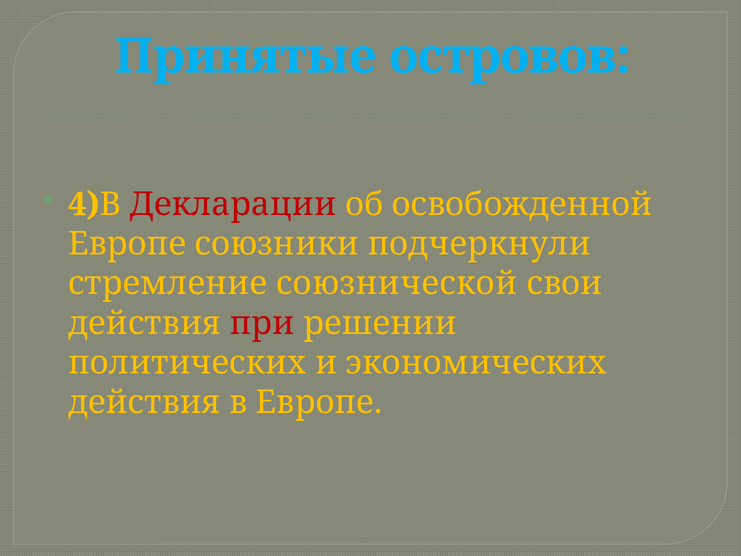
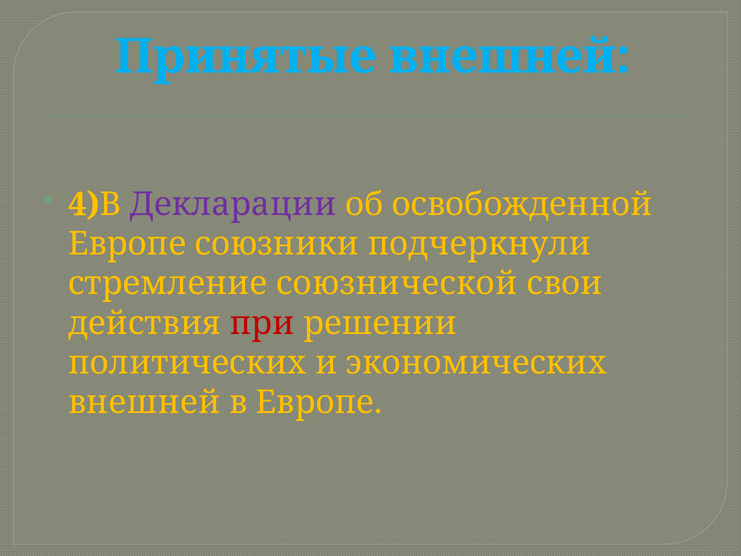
Принятые островов: островов -> внешней
Декларации colour: red -> purple
действия at (144, 402): действия -> внешней
